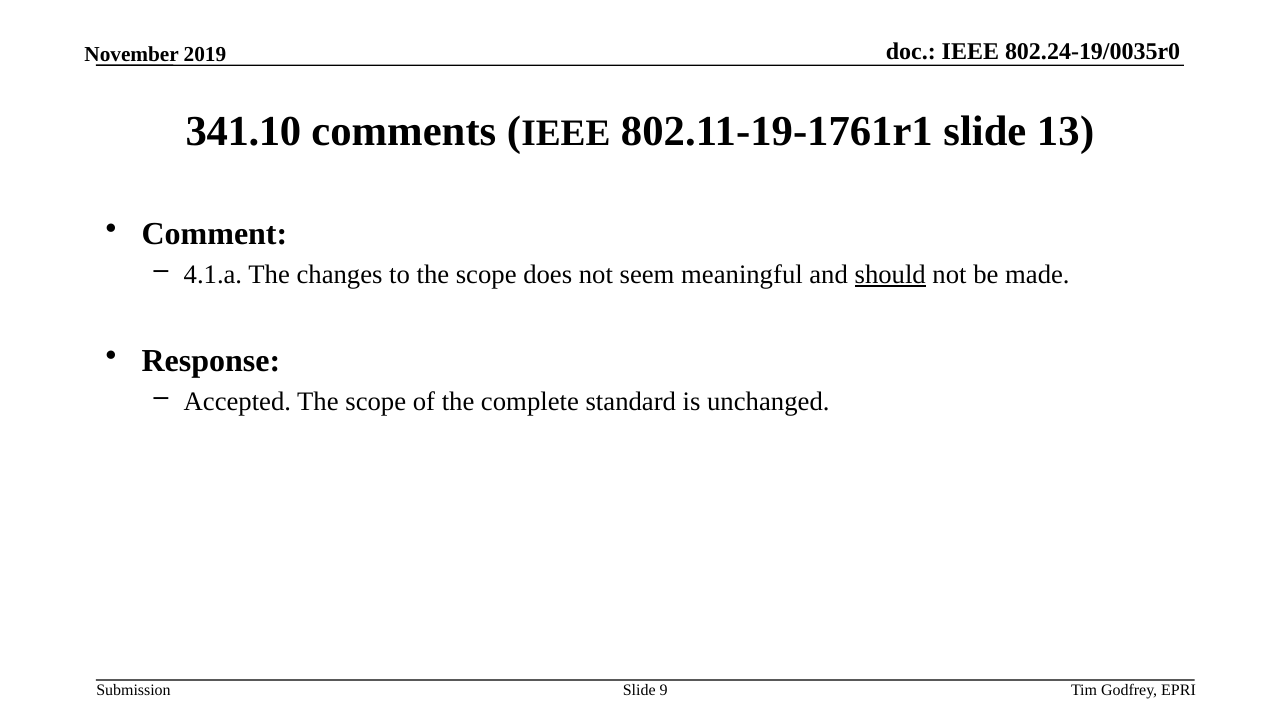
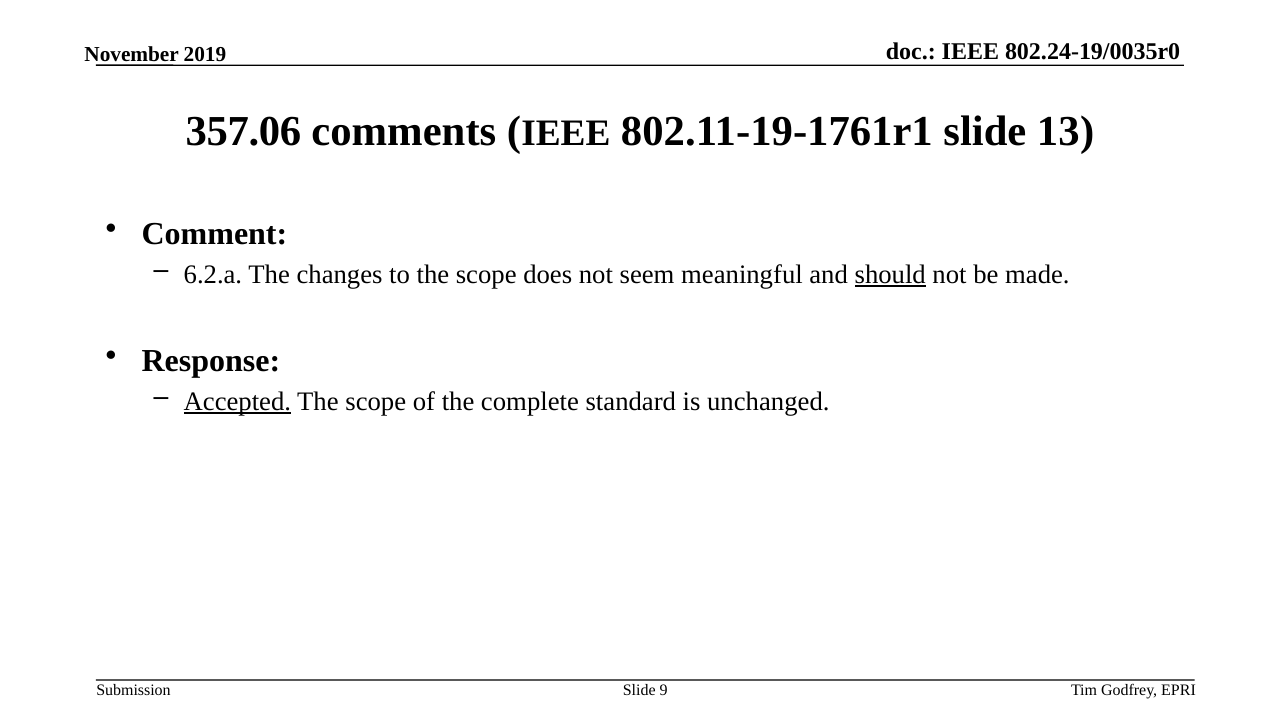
341.10: 341.10 -> 357.06
4.1.a: 4.1.a -> 6.2.a
Accepted underline: none -> present
